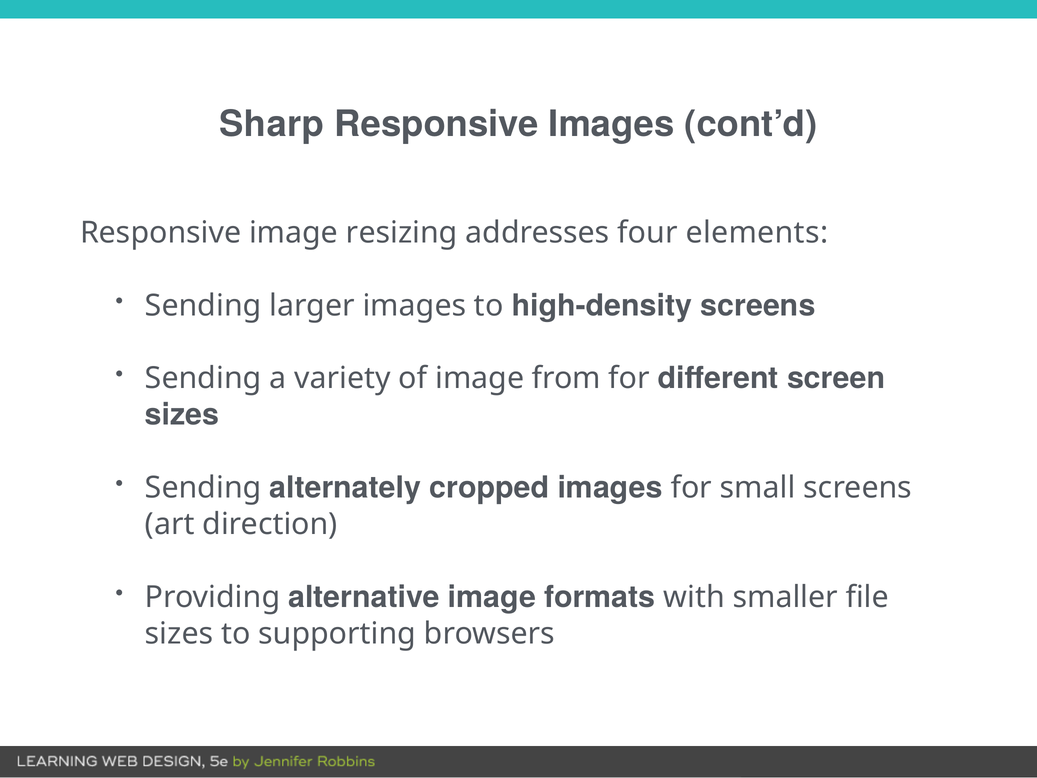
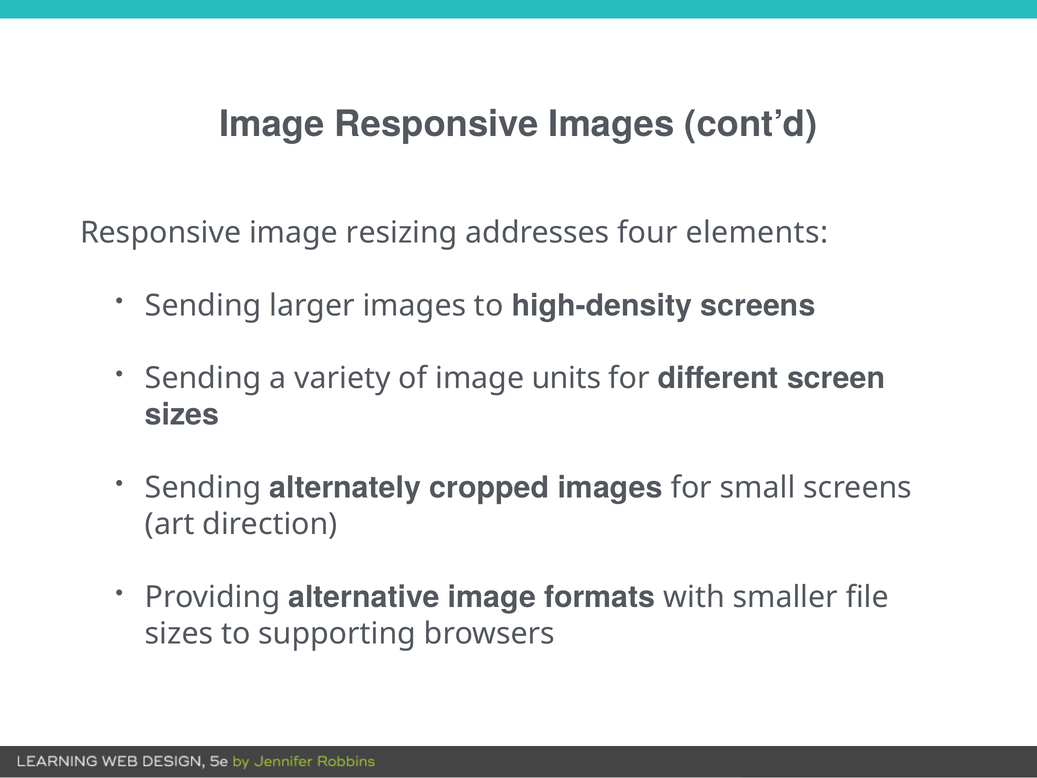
Sharp at (272, 124): Sharp -> Image
from: from -> units
